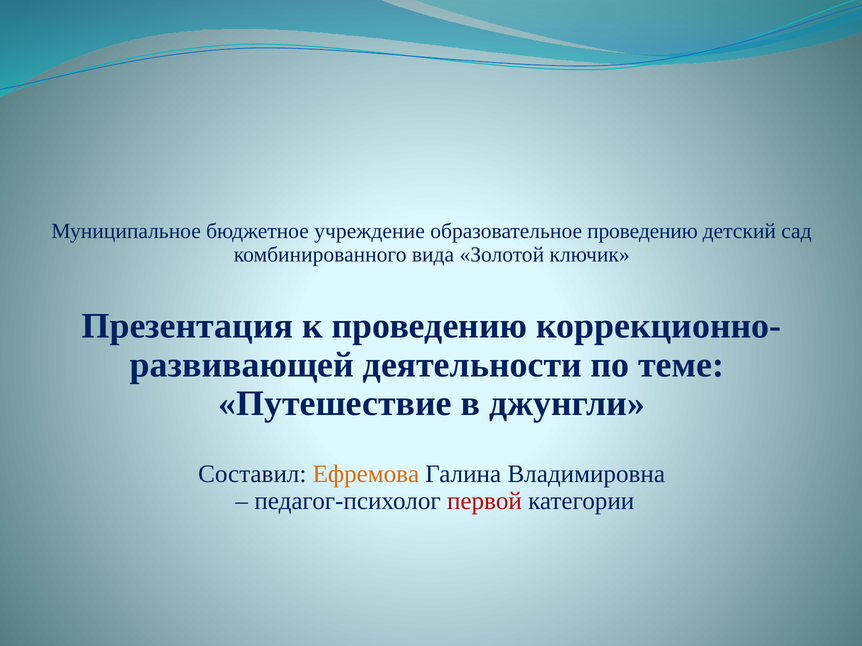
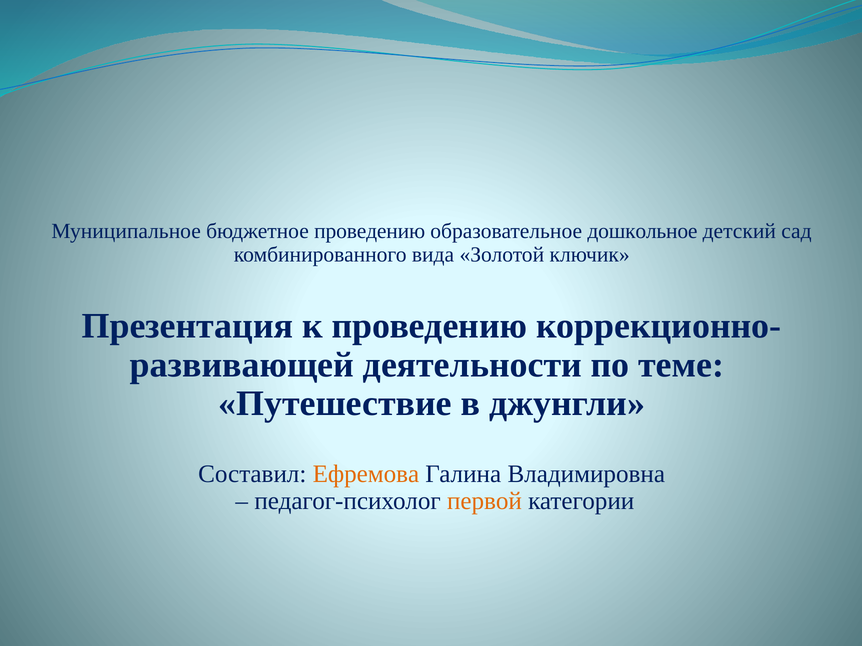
бюджетное учреждение: учреждение -> проведению
образовательное проведению: проведению -> дошкольное
первой colour: red -> orange
